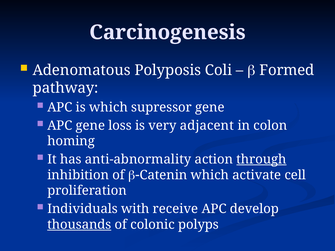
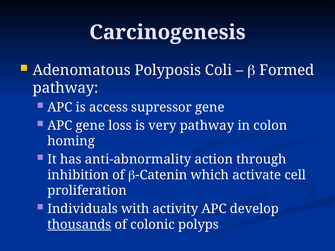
is which: which -> access
very adjacent: adjacent -> pathway
through underline: present -> none
receive: receive -> activity
